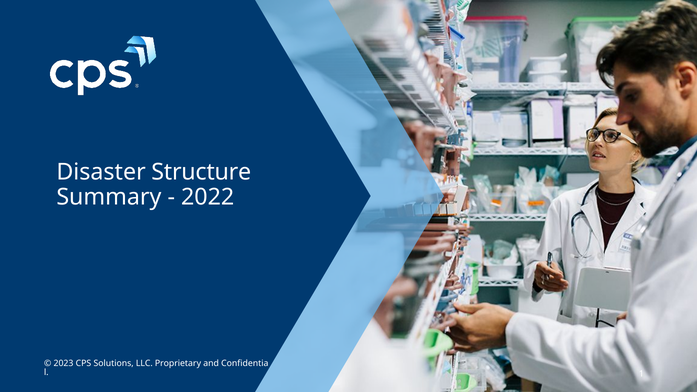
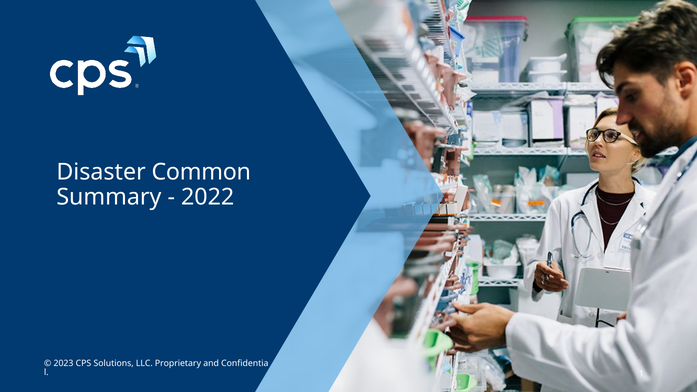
Structure: Structure -> Common
